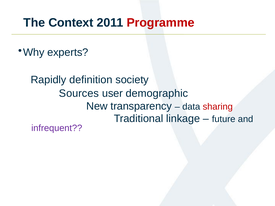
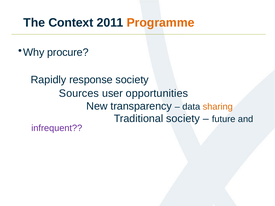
Programme colour: red -> orange
experts: experts -> procure
definition: definition -> response
demographic: demographic -> opportunities
sharing colour: red -> orange
Traditional linkage: linkage -> society
